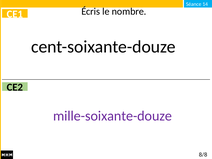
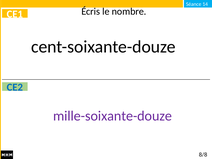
CE2 colour: black -> blue
